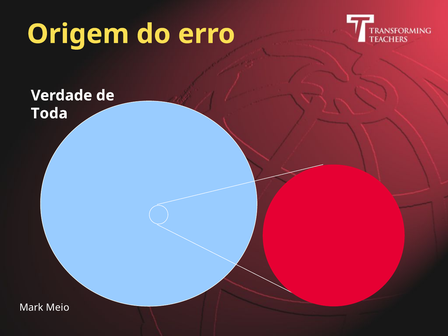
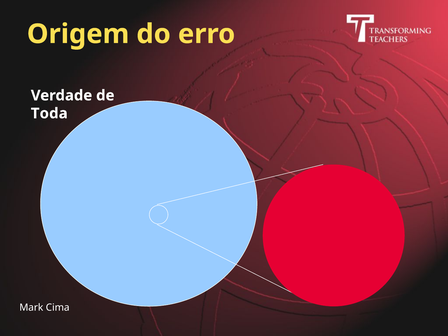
Meio: Meio -> Cima
